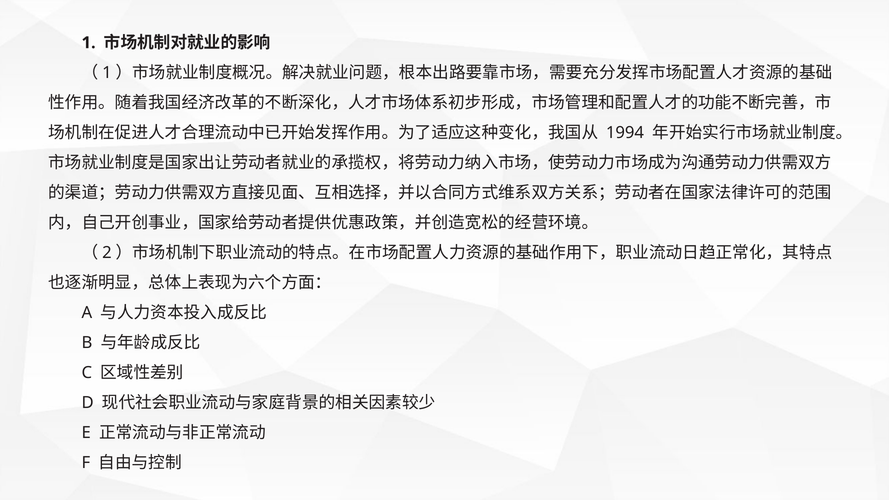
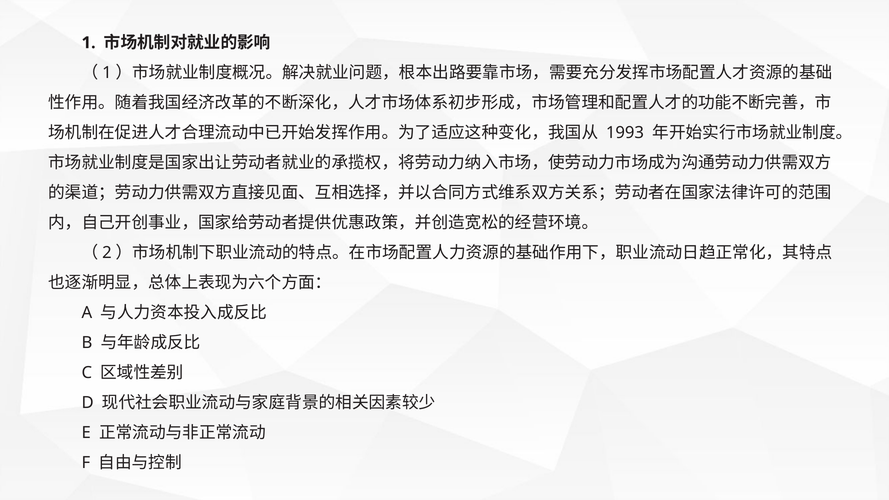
1994: 1994 -> 1993
